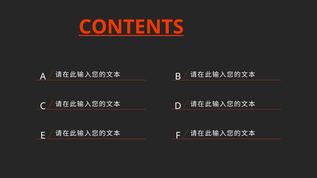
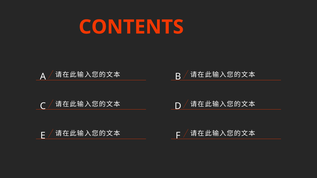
CONTENTS underline: present -> none
